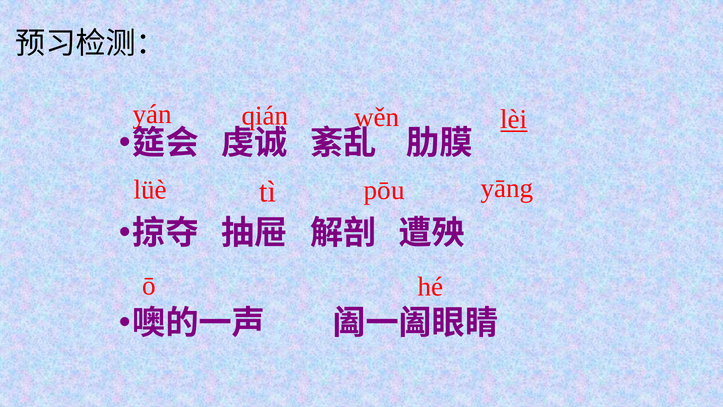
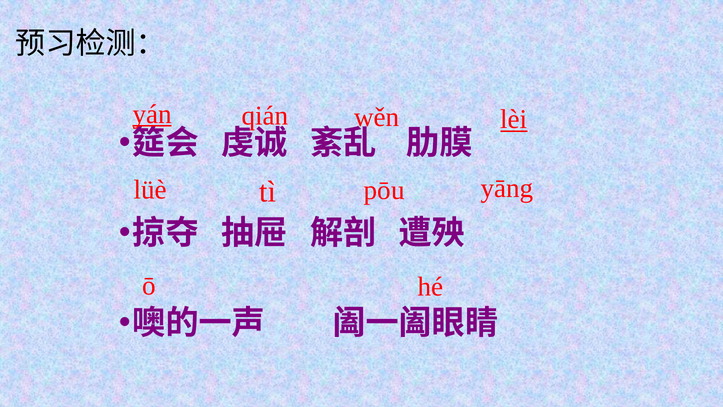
yán underline: none -> present
